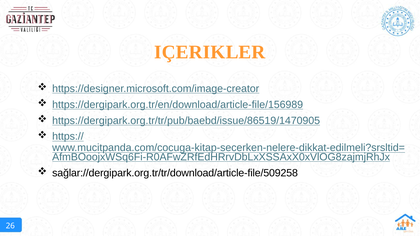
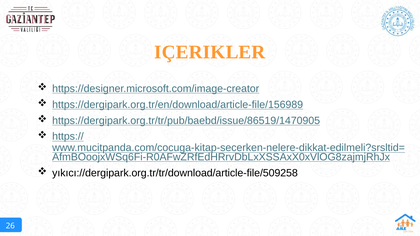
sağlar://dergipark.org.tr/tr/download/article-file/509258: sağlar://dergipark.org.tr/tr/download/article-file/509258 -> yıkıcı://dergipark.org.tr/tr/download/article-file/509258
